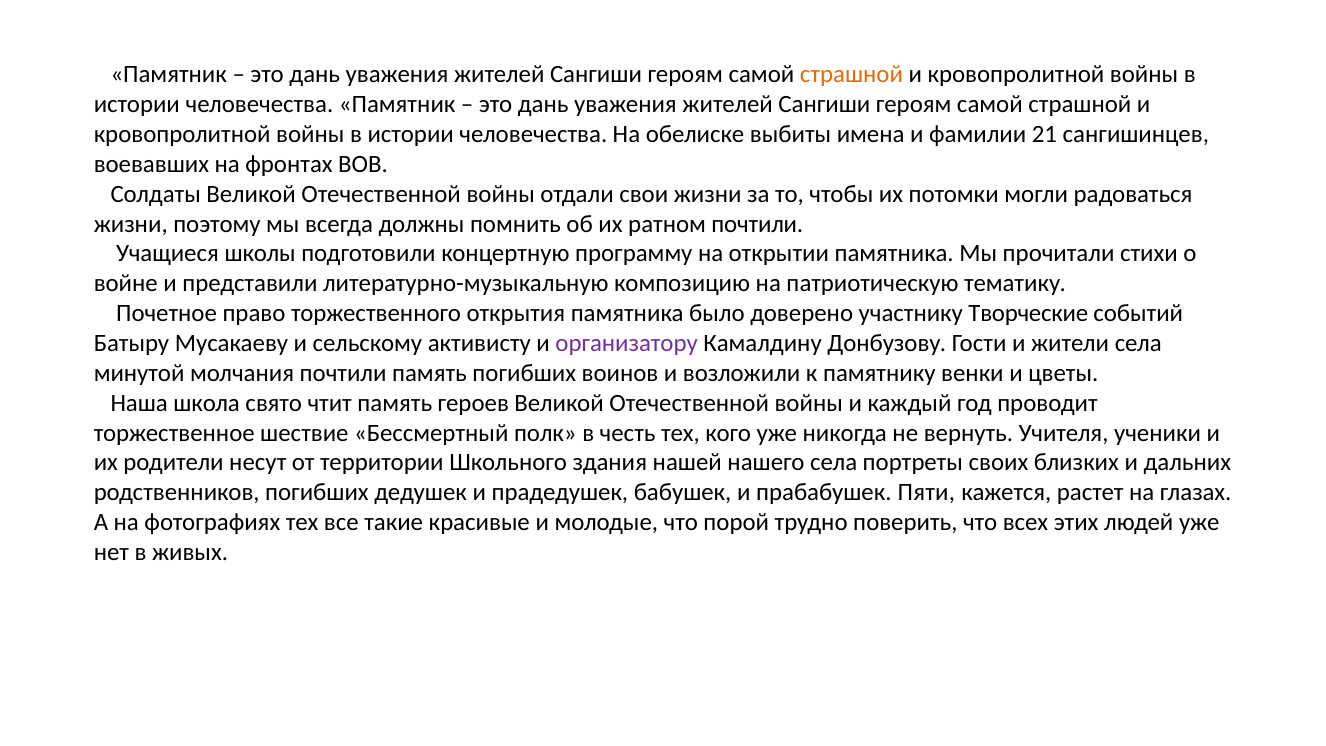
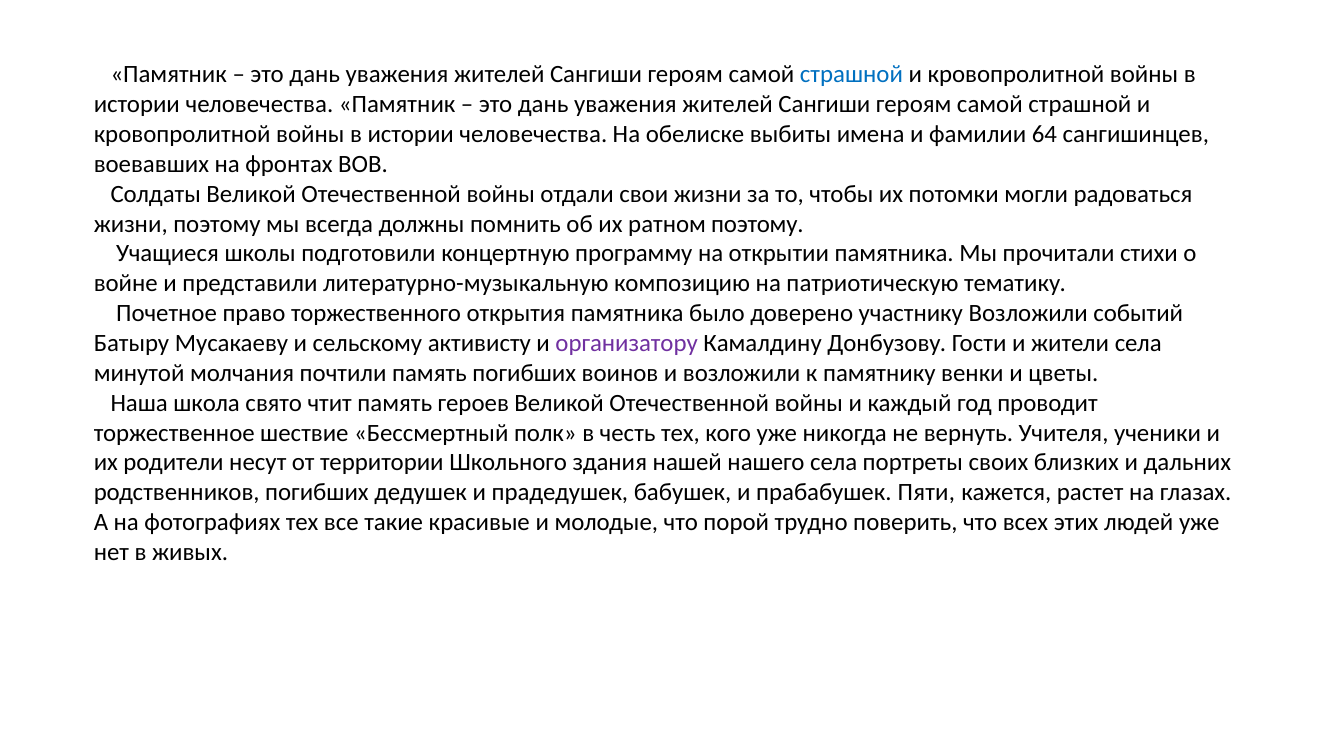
страшной at (851, 75) colour: orange -> blue
21: 21 -> 64
ратном почтили: почтили -> поэтому
участнику Творческие: Творческие -> Возложили
